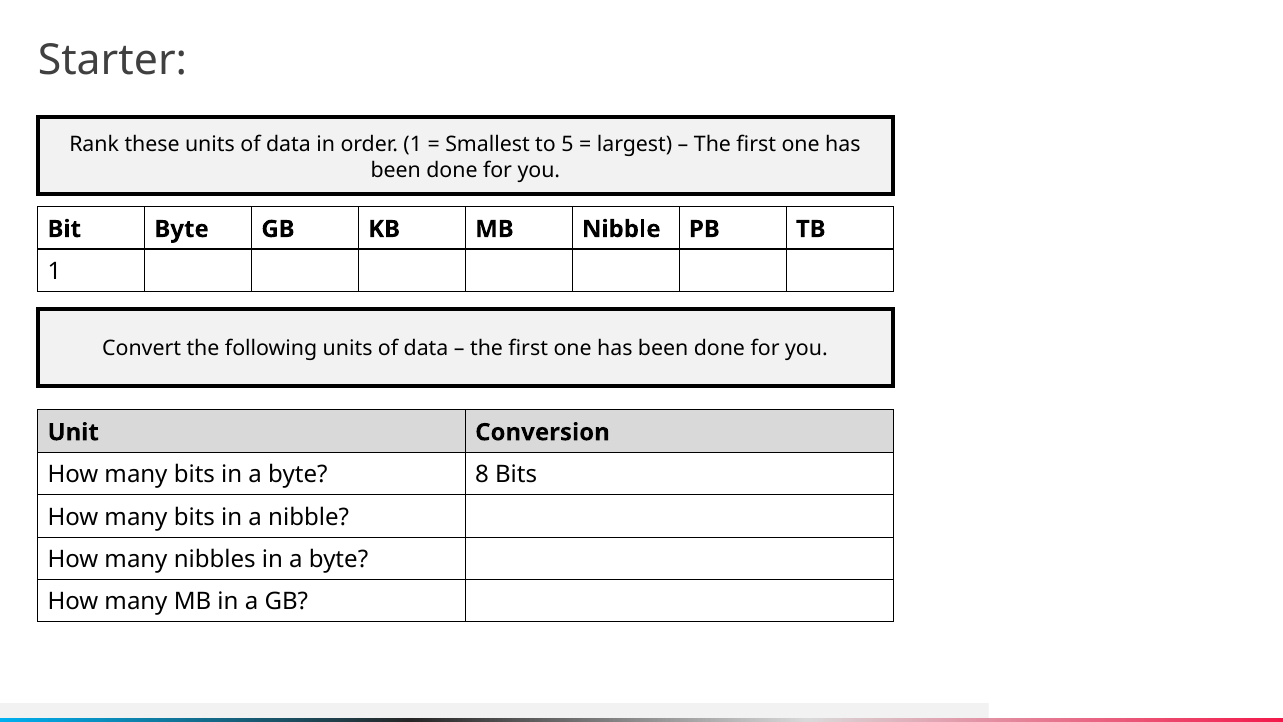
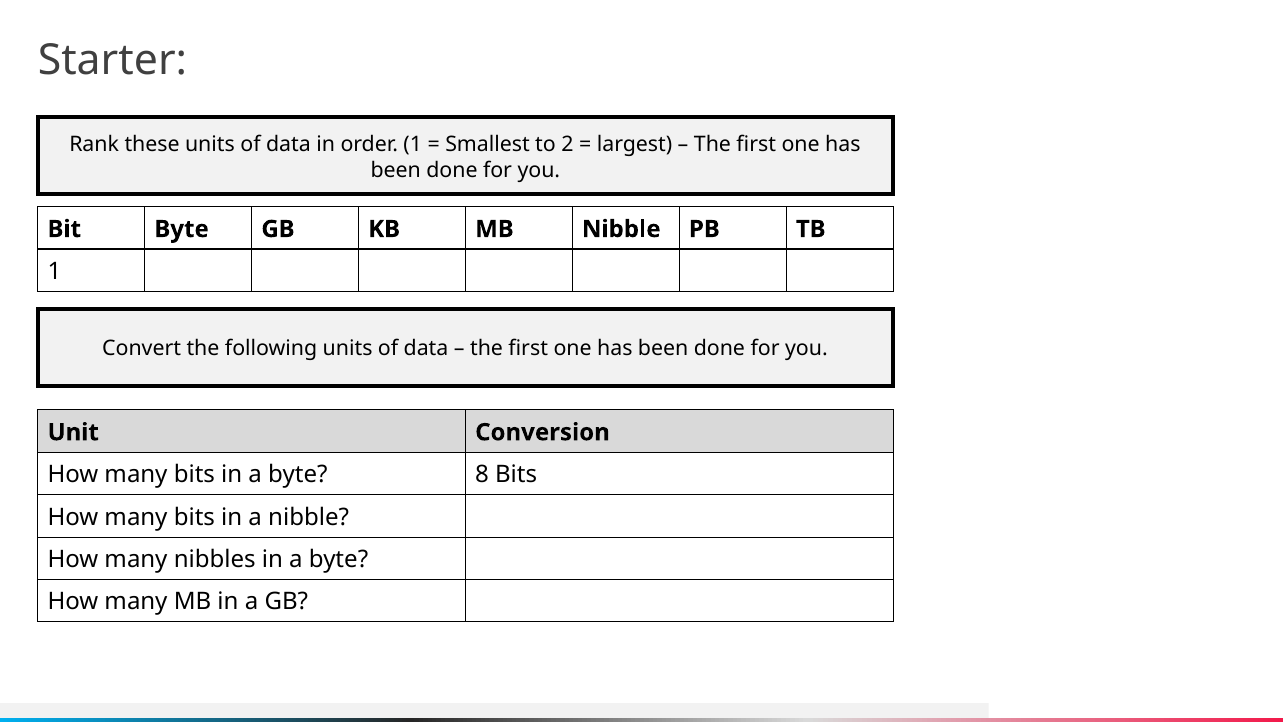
5: 5 -> 2
